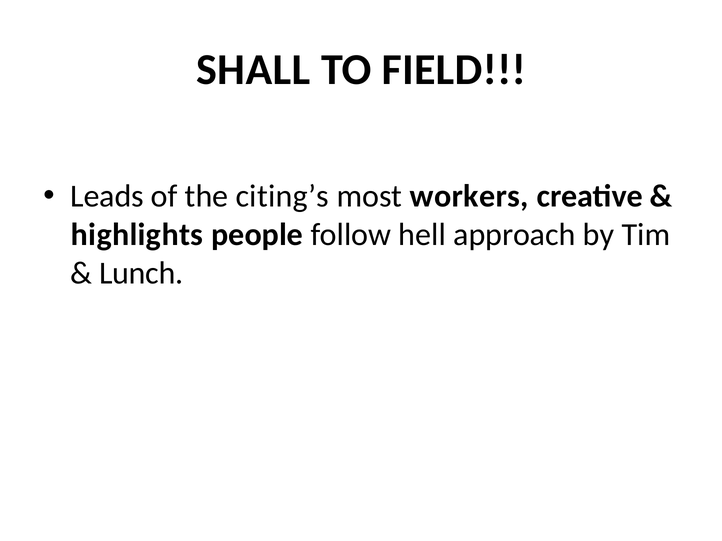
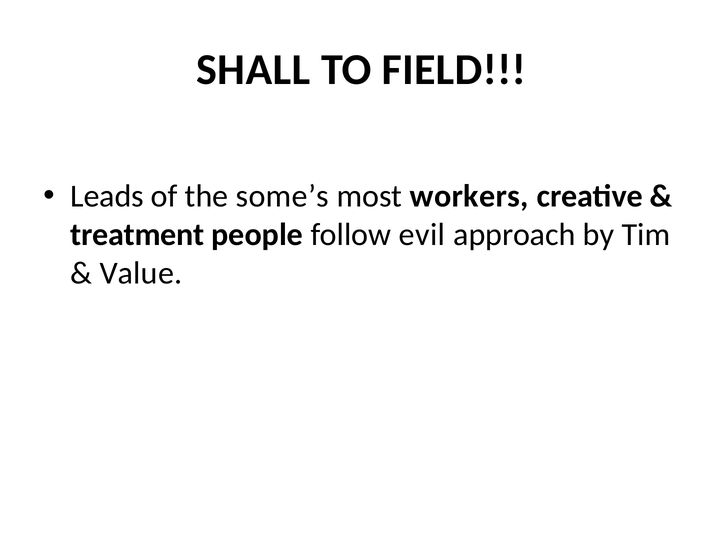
citing’s: citing’s -> some’s
highlights: highlights -> treatment
hell: hell -> evil
Lunch: Lunch -> Value
